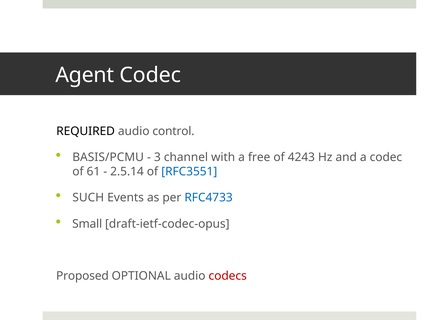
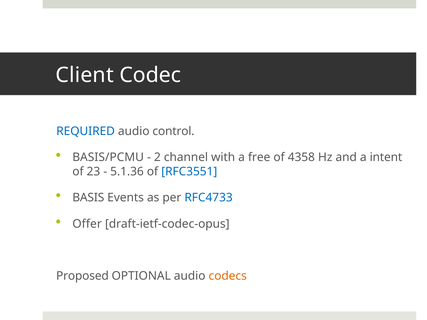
Agent: Agent -> Client
REQUIRED colour: black -> blue
3: 3 -> 2
4243: 4243 -> 4358
a codec: codec -> intent
61: 61 -> 23
2.5.14: 2.5.14 -> 5.1.36
SUCH: SUCH -> BASIS
Small: Small -> Offer
codecs colour: red -> orange
